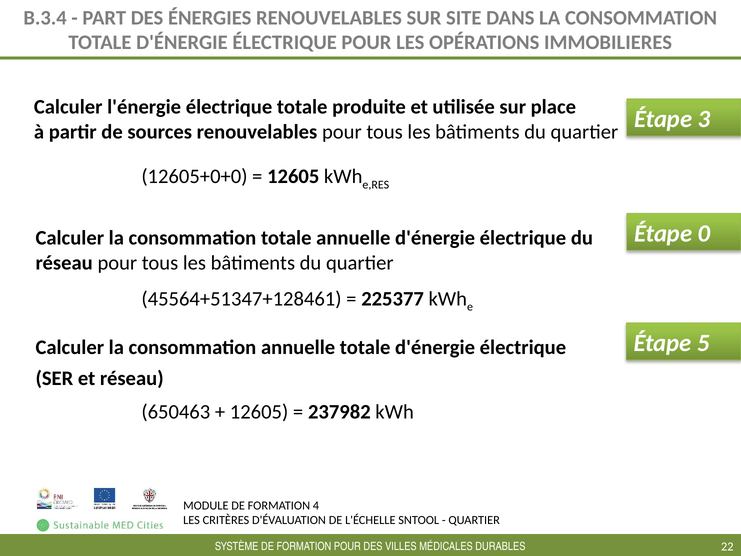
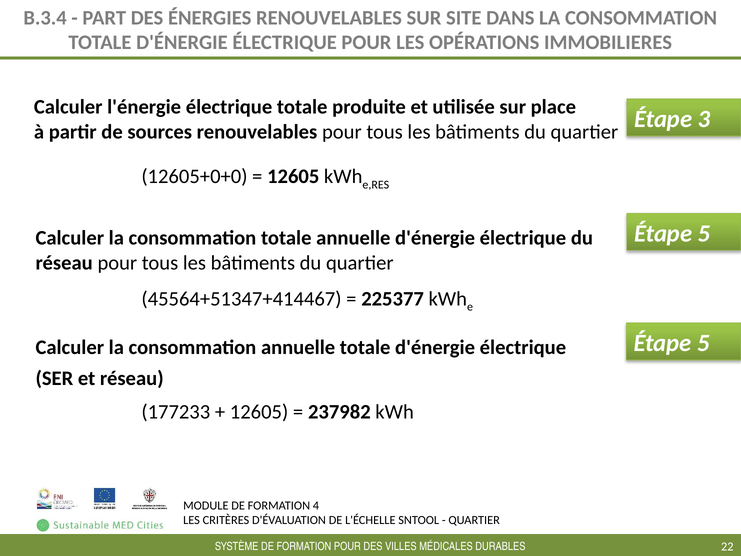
0 at (704, 233): 0 -> 5
45564+51347+128461: 45564+51347+128461 -> 45564+51347+414467
650463: 650463 -> 177233
